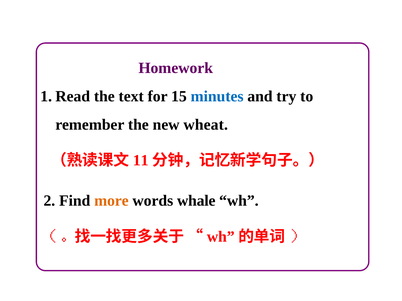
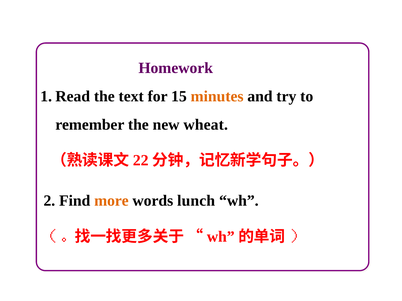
minutes colour: blue -> orange
11: 11 -> 22
whale: whale -> lunch
